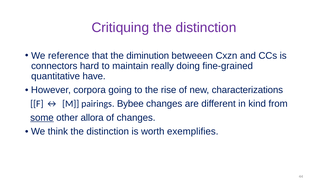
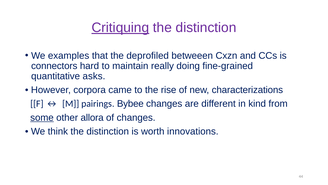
Critiquing underline: none -> present
reference: reference -> examples
diminution: diminution -> deprofiled
have: have -> asks
going: going -> came
exemplifies: exemplifies -> innovations
